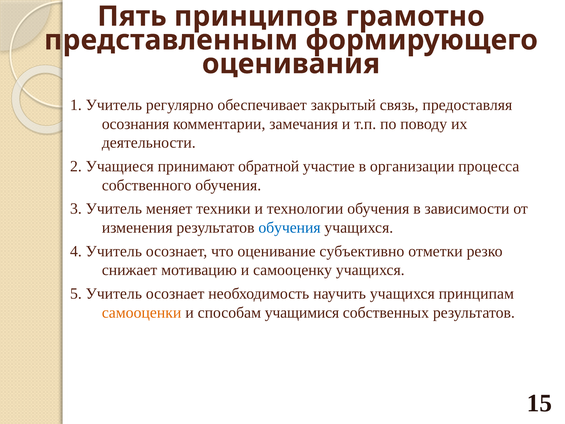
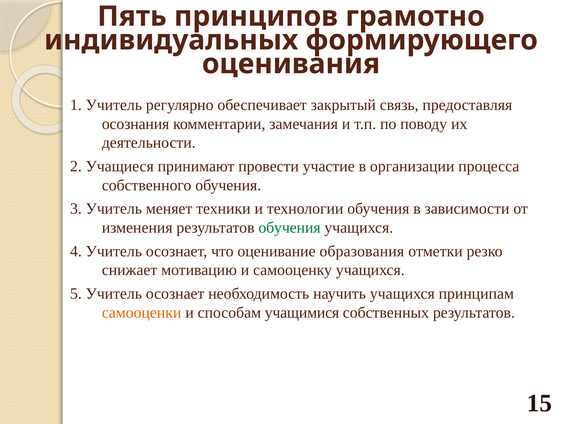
представленным: представленным -> индивидуальных
обратной: обратной -> провести
обучения at (289, 228) colour: blue -> green
субъективно: субъективно -> образования
